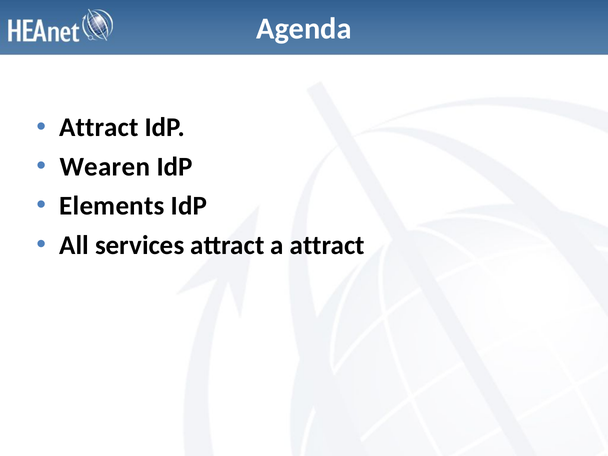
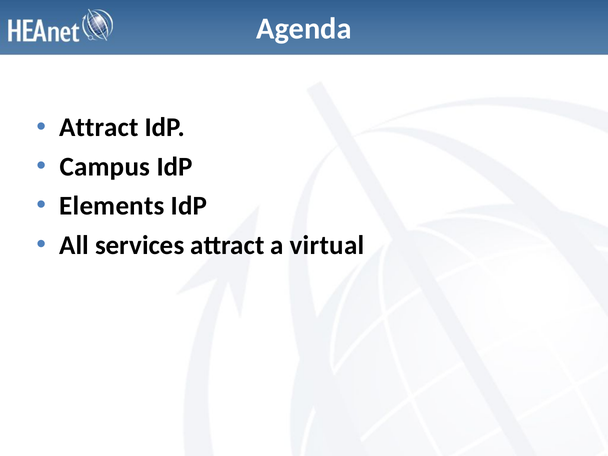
Wearen: Wearen -> Campus
a attract: attract -> virtual
